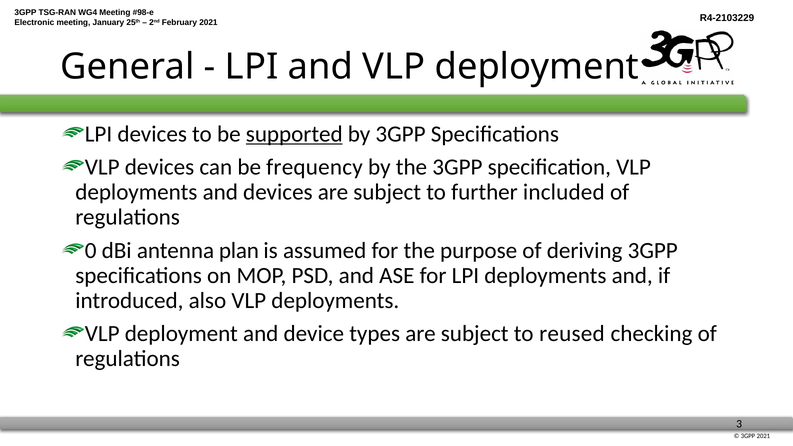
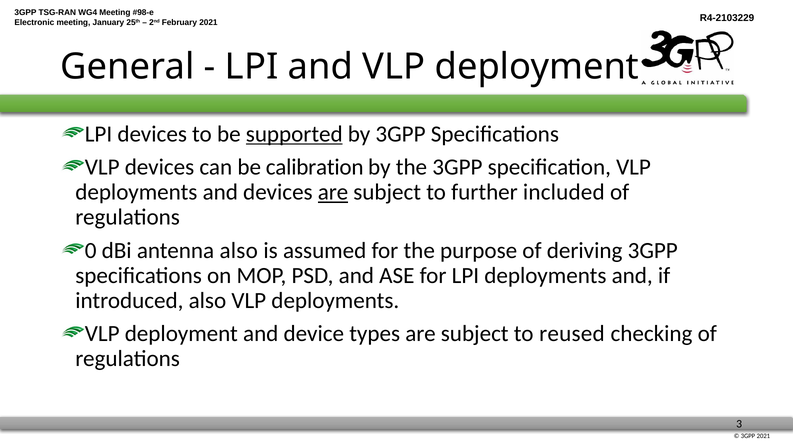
frequency: frequency -> calibration
are at (333, 192) underline: none -> present
antenna plan: plan -> also
